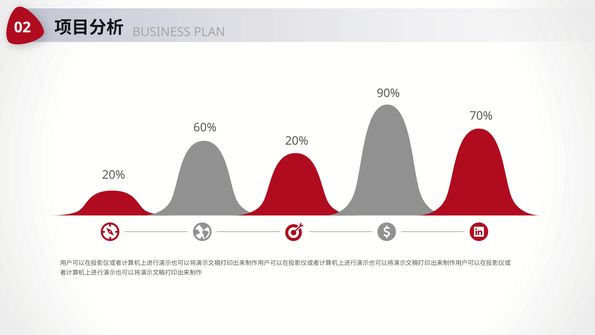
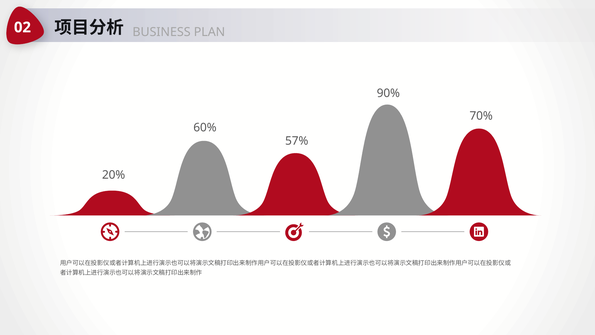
20% at (297, 141): 20% -> 57%
